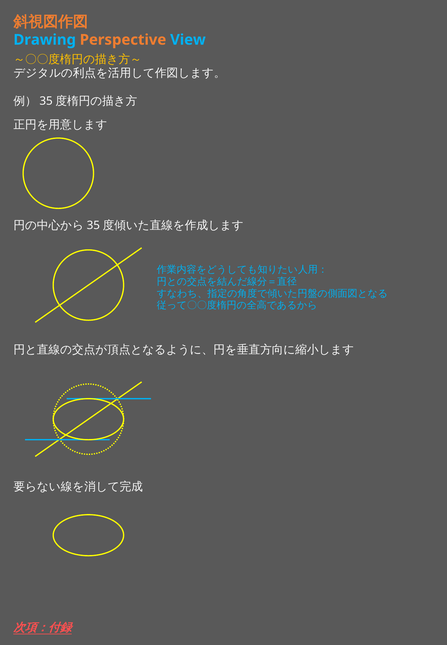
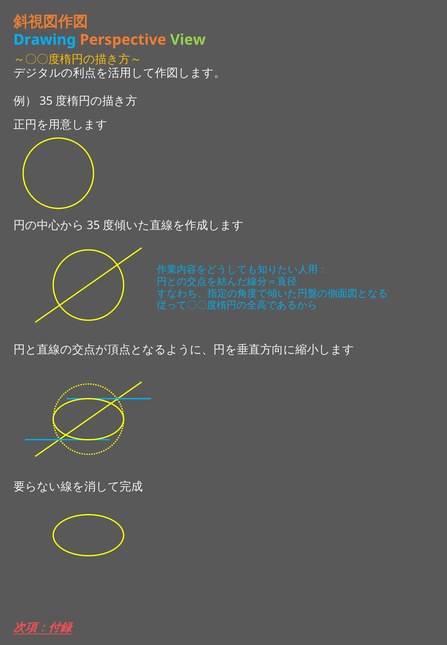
View colour: light blue -> light green
